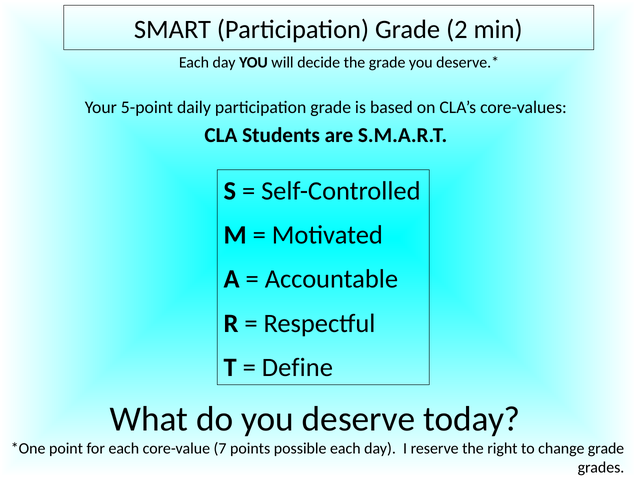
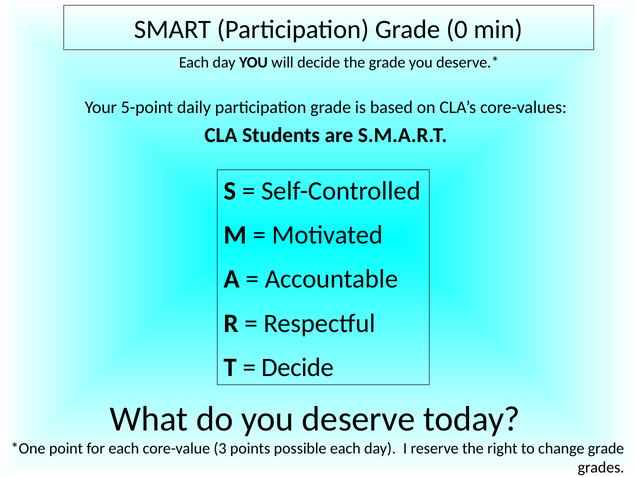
2: 2 -> 0
Define at (297, 367): Define -> Decide
7: 7 -> 3
